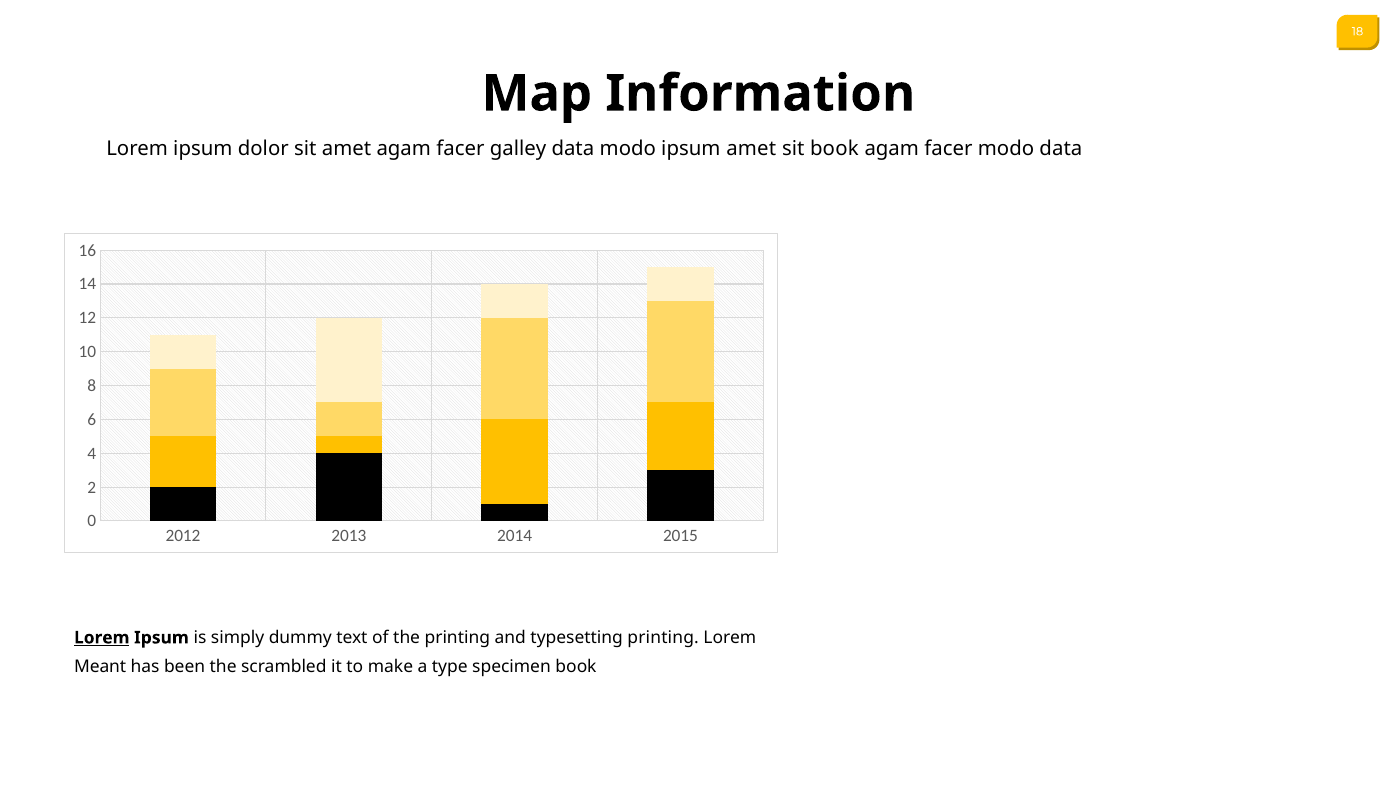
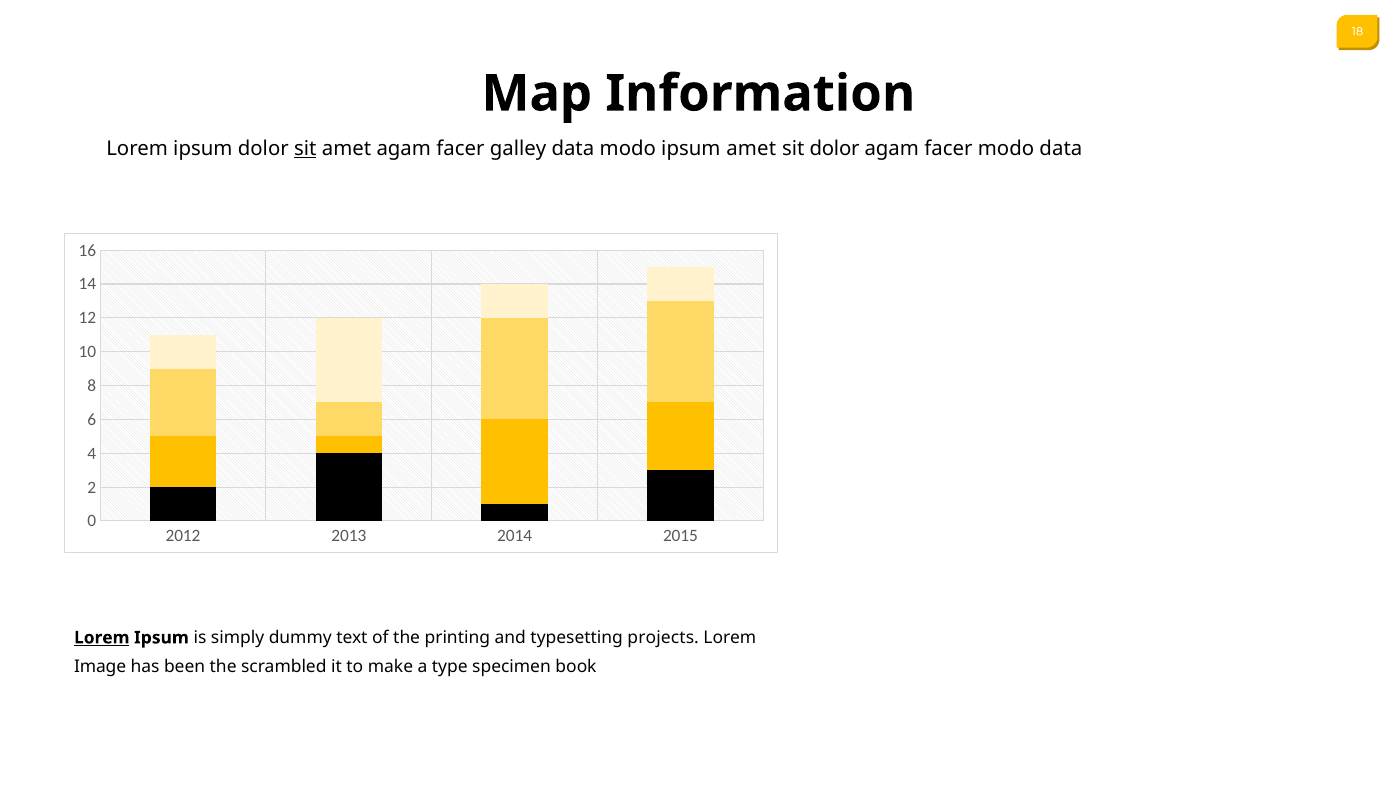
sit at (305, 149) underline: none -> present
sit book: book -> dolor
typesetting printing: printing -> projects
Meant: Meant -> Image
